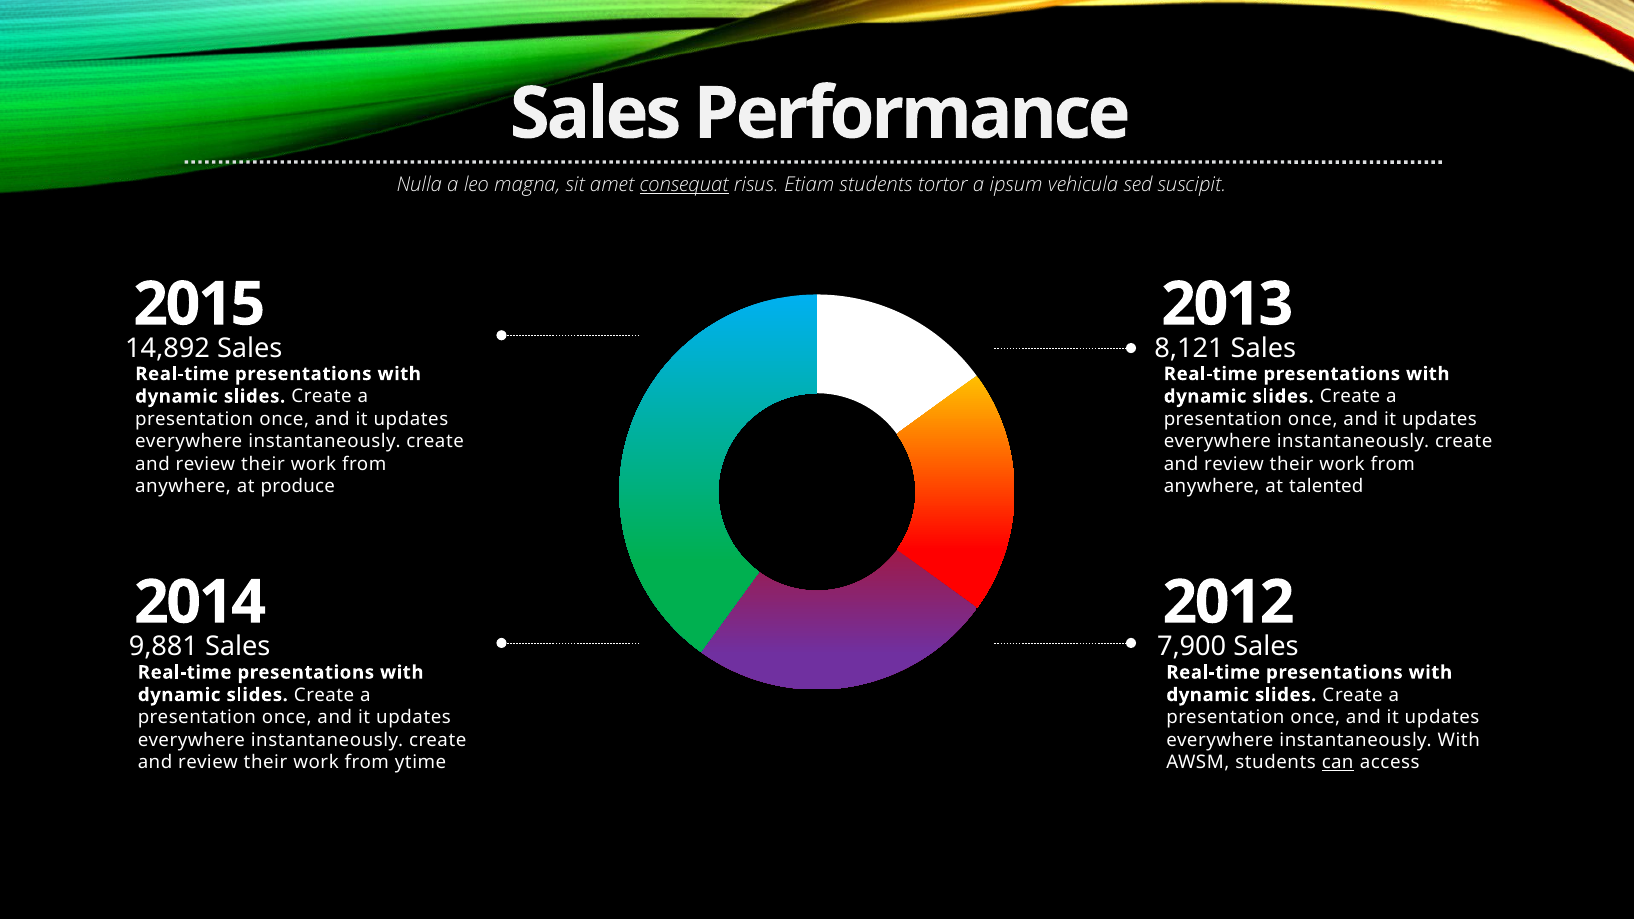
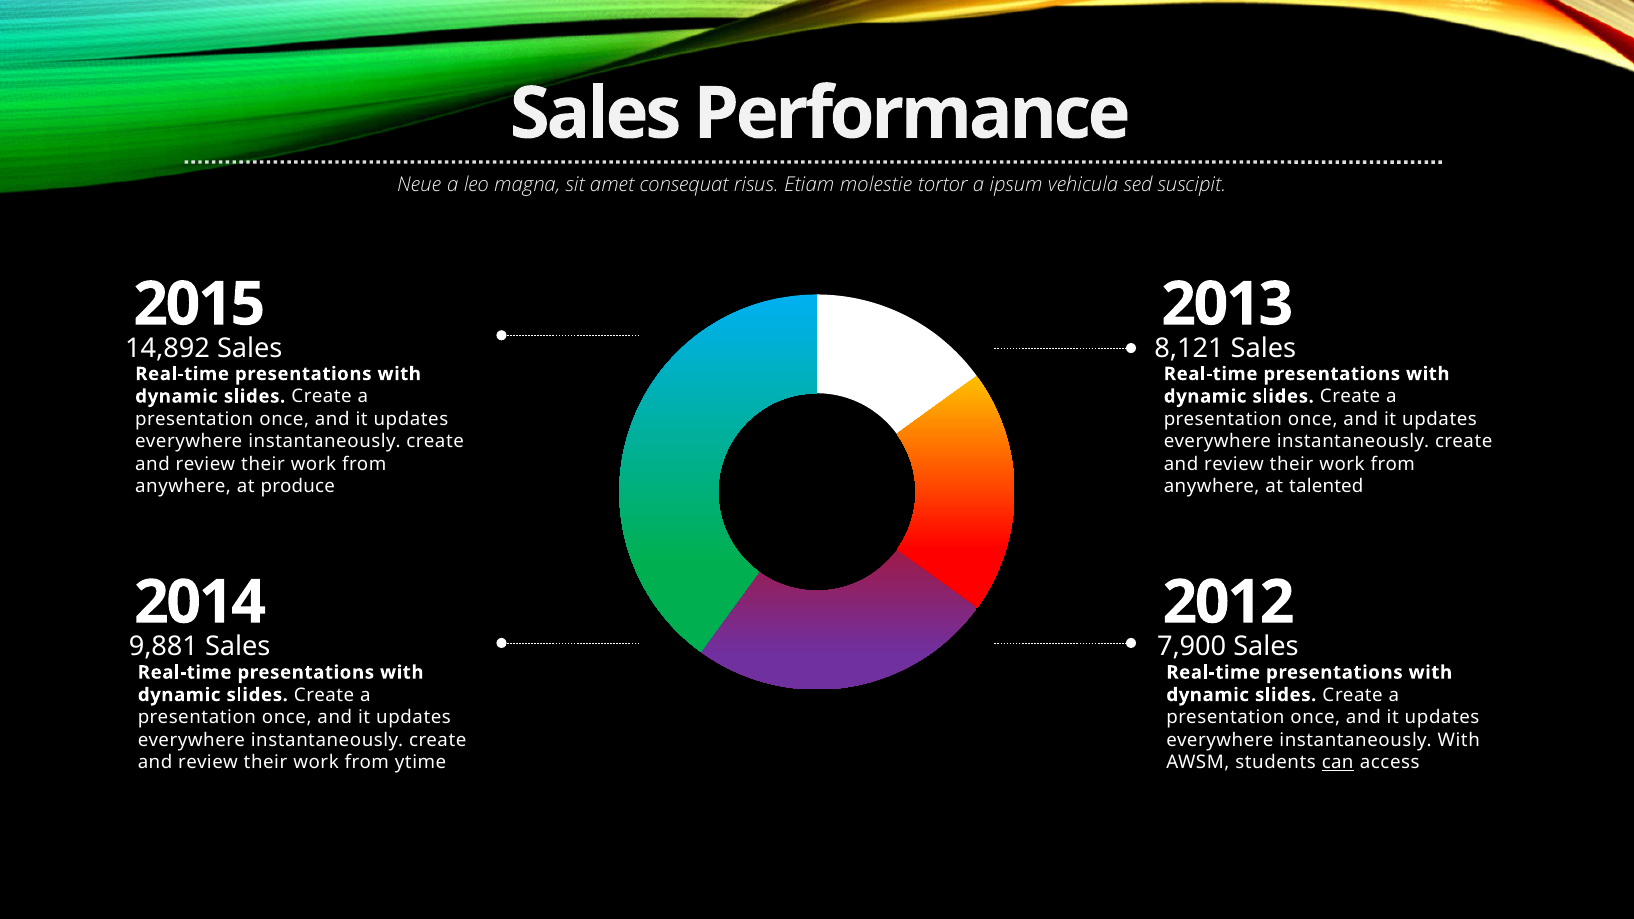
Nulla: Nulla -> Neue
consequat underline: present -> none
Etiam students: students -> molestie
